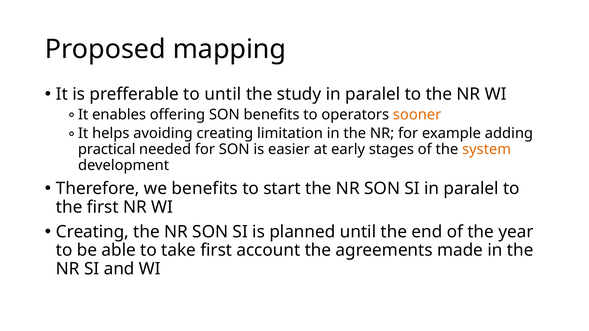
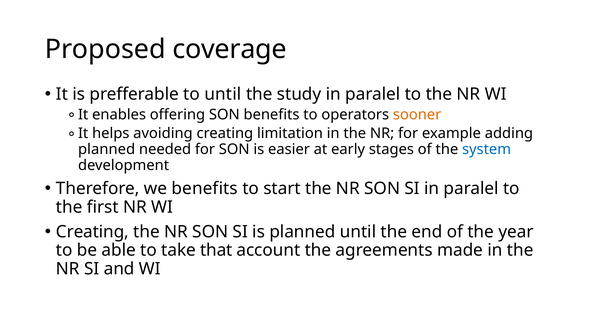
mapping: mapping -> coverage
practical at (107, 149): practical -> planned
system colour: orange -> blue
take first: first -> that
